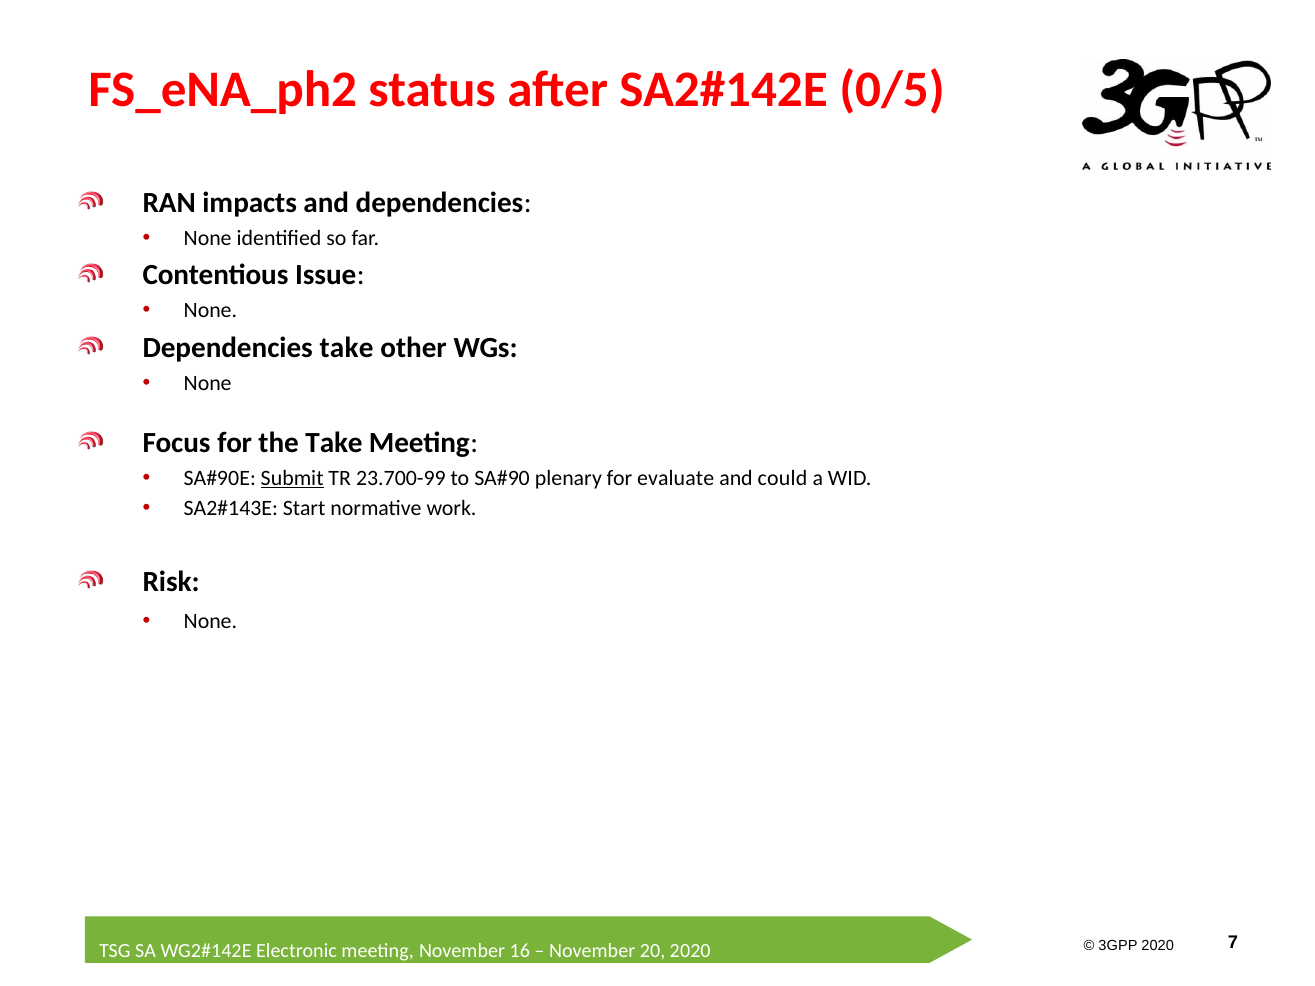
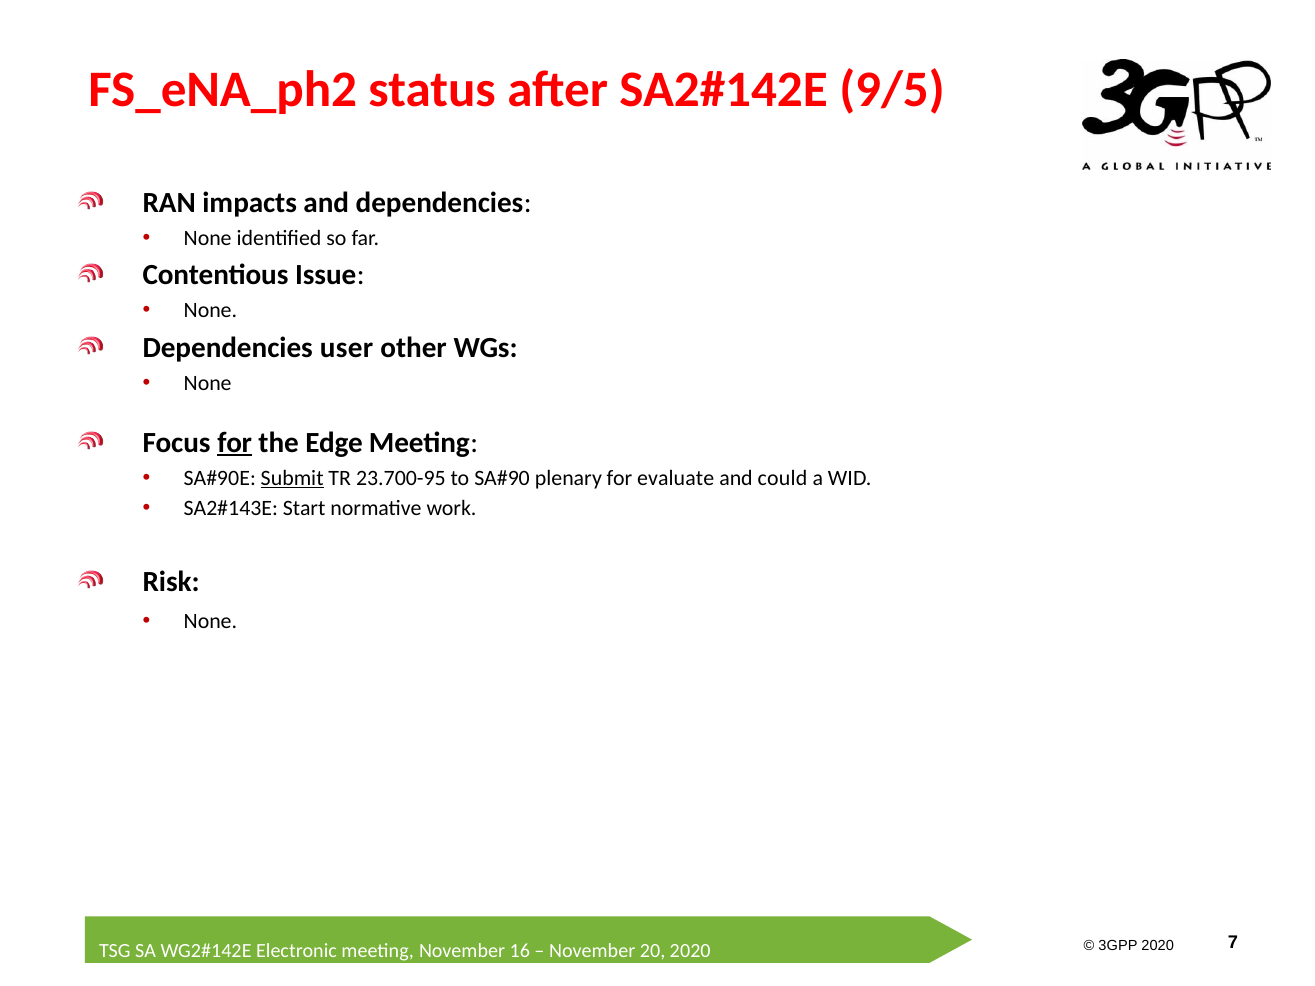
0/5: 0/5 -> 9/5
Dependencies take: take -> user
for at (235, 443) underline: none -> present
the Take: Take -> Edge
23.700-99: 23.700-99 -> 23.700-95
